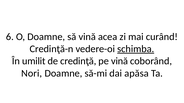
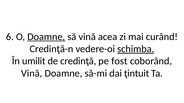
Doamne at (46, 37) underline: none -> present
pe vină: vină -> fost
Nori at (32, 74): Nori -> Vină
apăsa: apăsa -> ţintuit
